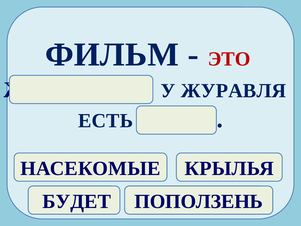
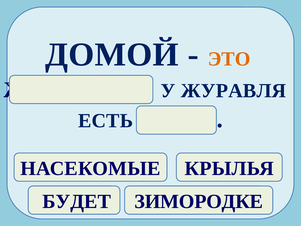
ФИЛЬМ: ФИЛЬМ -> ДОМОЙ
ЭТО colour: red -> orange
ПОПОЛЗЕНЬ: ПОПОЛЗЕНЬ -> ЗИМОРОДКЕ
